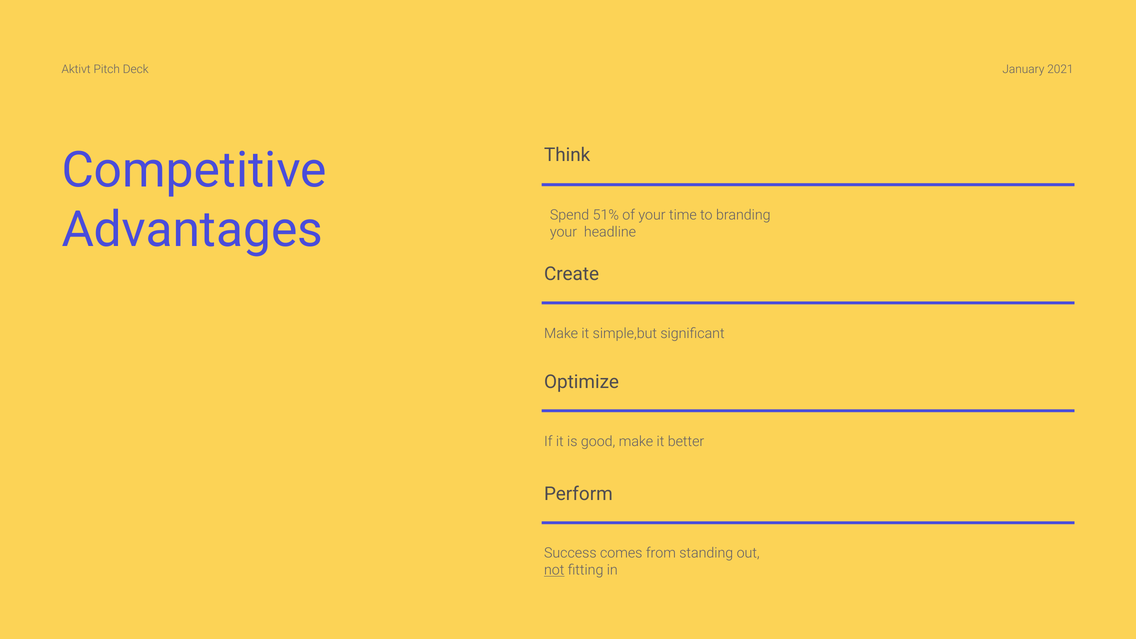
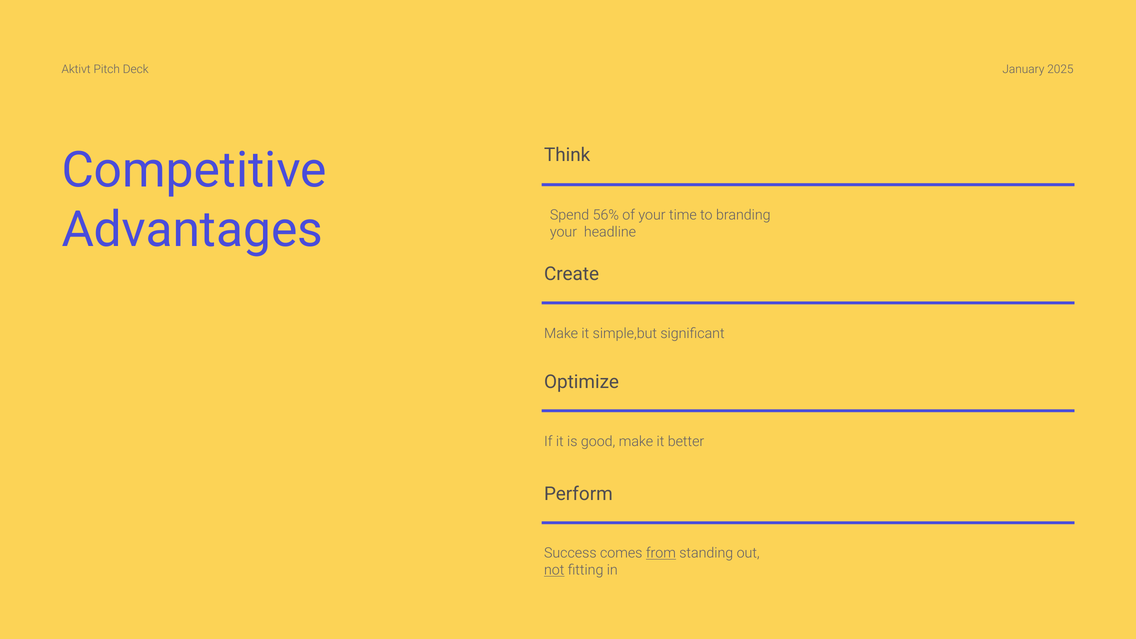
2021: 2021 -> 2025
51%: 51% -> 56%
from underline: none -> present
